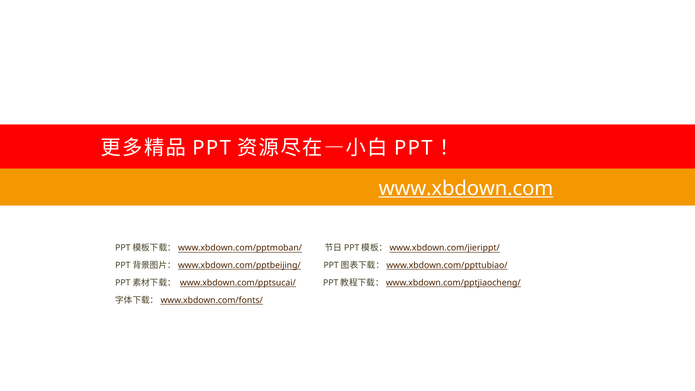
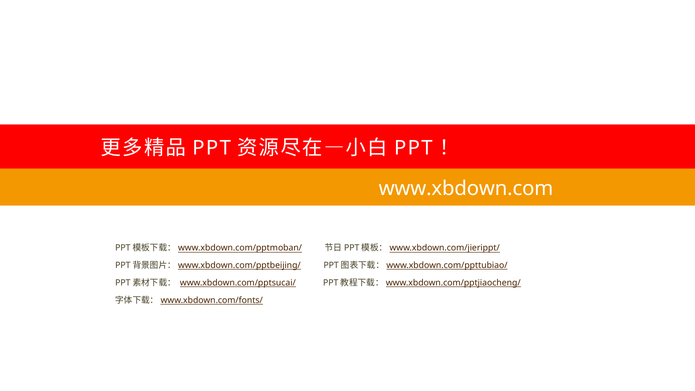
www.xbdown.com underline: present -> none
